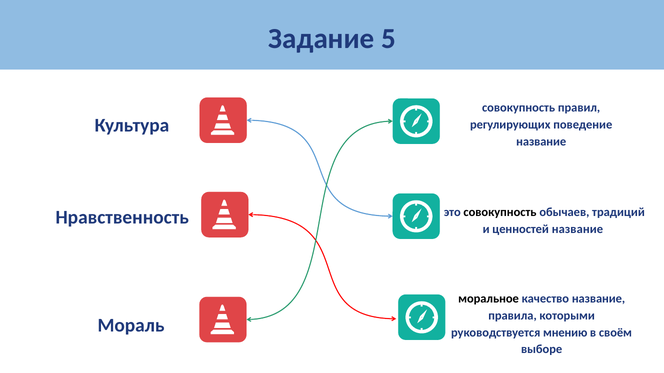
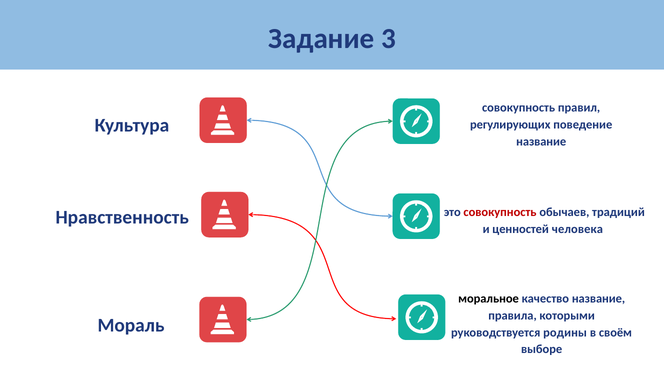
5: 5 -> 3
совокупность at (500, 212) colour: black -> red
ценностей название: название -> человека
мнению: мнению -> родины
